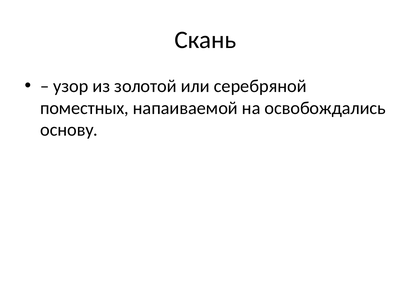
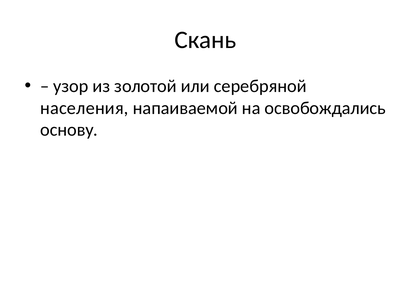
поместных: поместных -> населения
